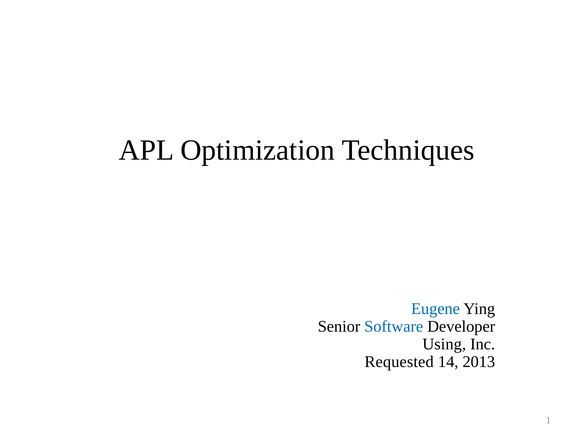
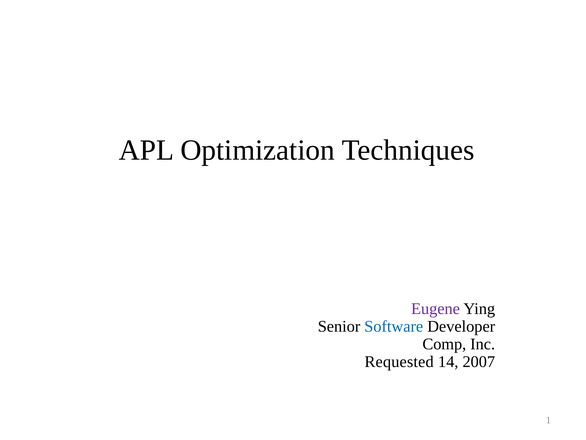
Eugene colour: blue -> purple
Using: Using -> Comp
2013: 2013 -> 2007
